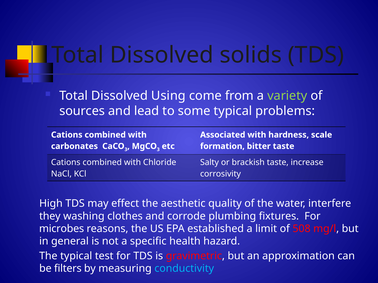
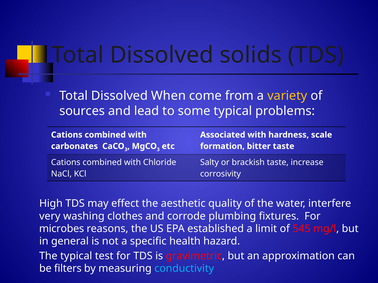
Using: Using -> When
variety colour: light green -> yellow
they: they -> very
508: 508 -> 545
